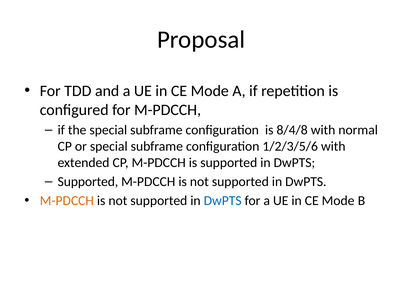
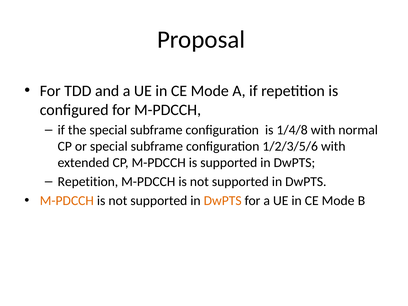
8/4/8: 8/4/8 -> 1/4/8
Supported at (88, 182): Supported -> Repetition
DwPTS at (223, 201) colour: blue -> orange
